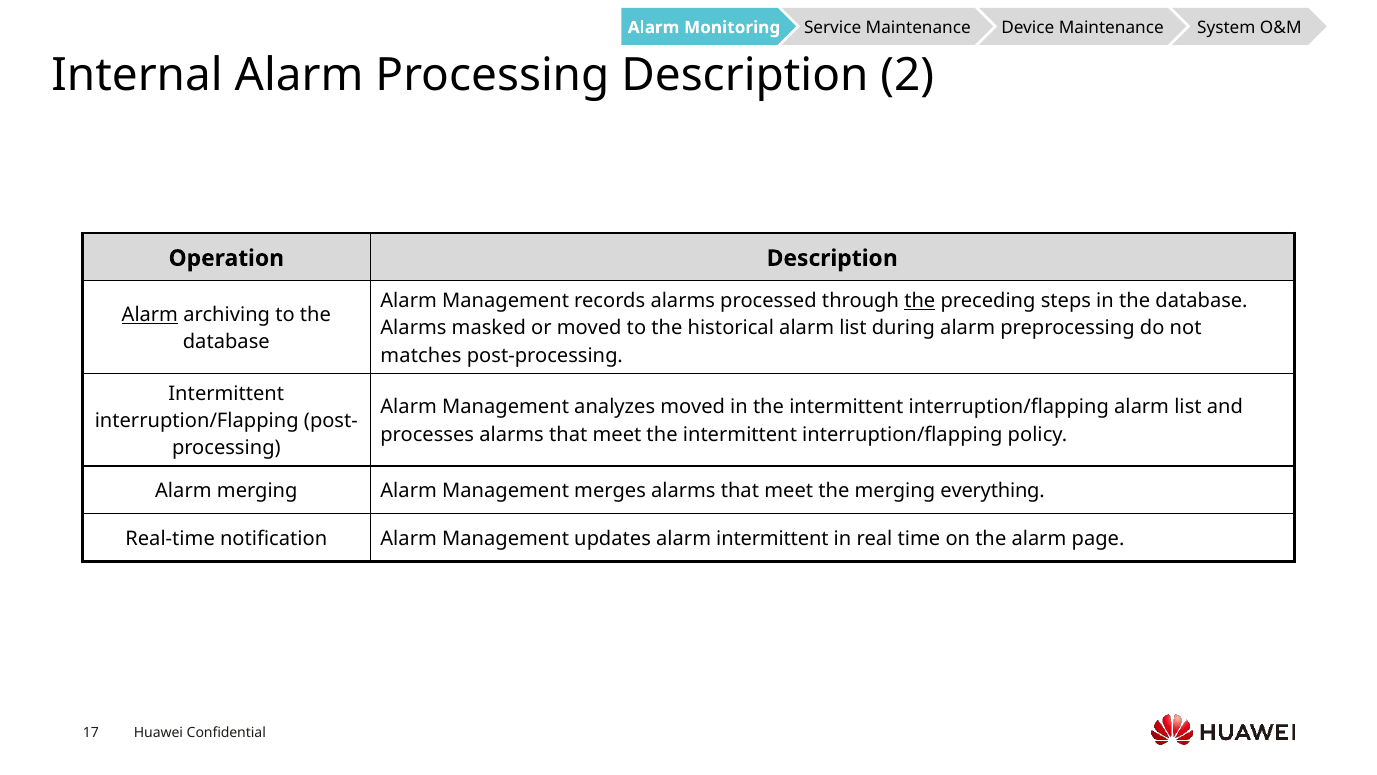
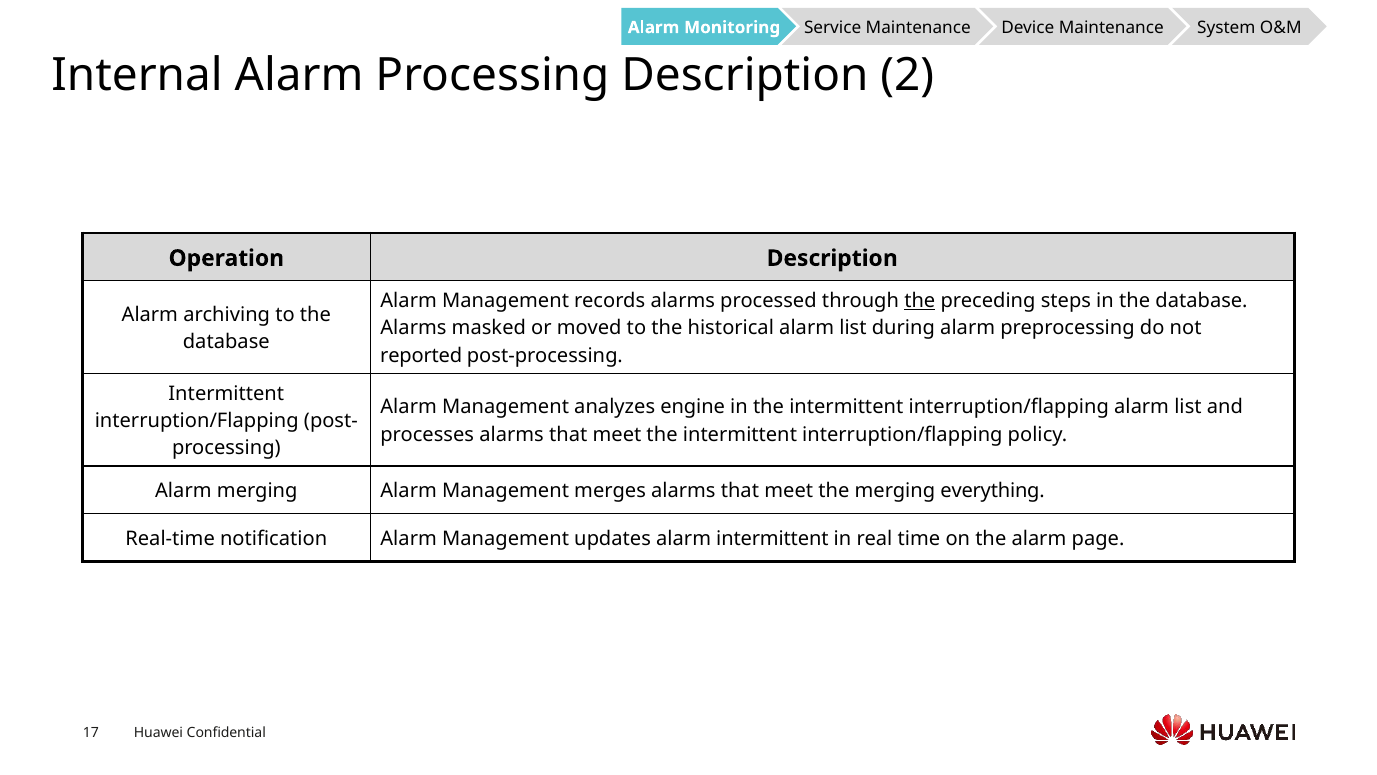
Alarm at (150, 314) underline: present -> none
matches: matches -> reported
analyzes moved: moved -> engine
